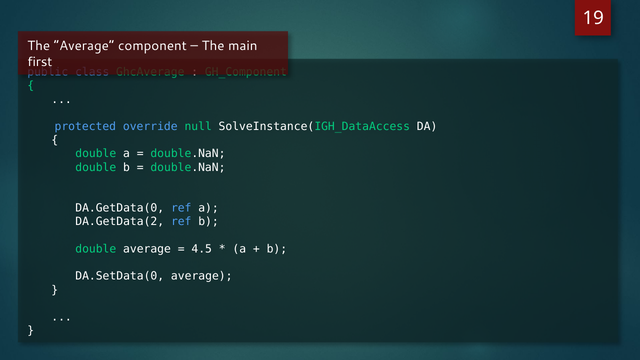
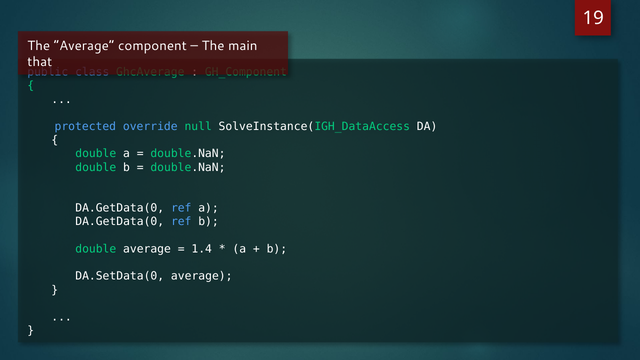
first: first -> that
DA.GetData(2 at (120, 222): DA.GetData(2 -> DA.GetData(0
4.5: 4.5 -> 1.4
